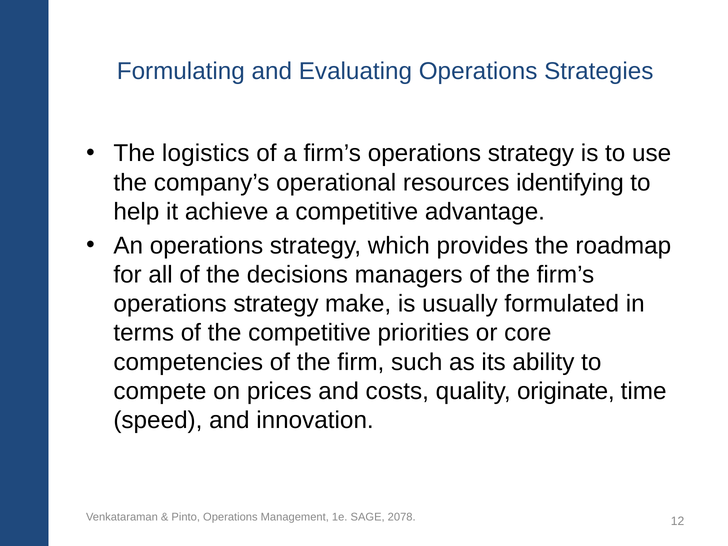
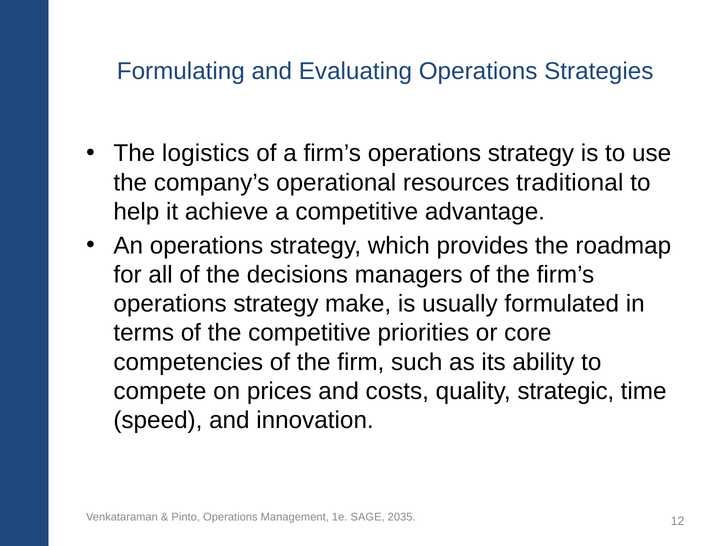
identifying: identifying -> traditional
originate: originate -> strategic
2078: 2078 -> 2035
